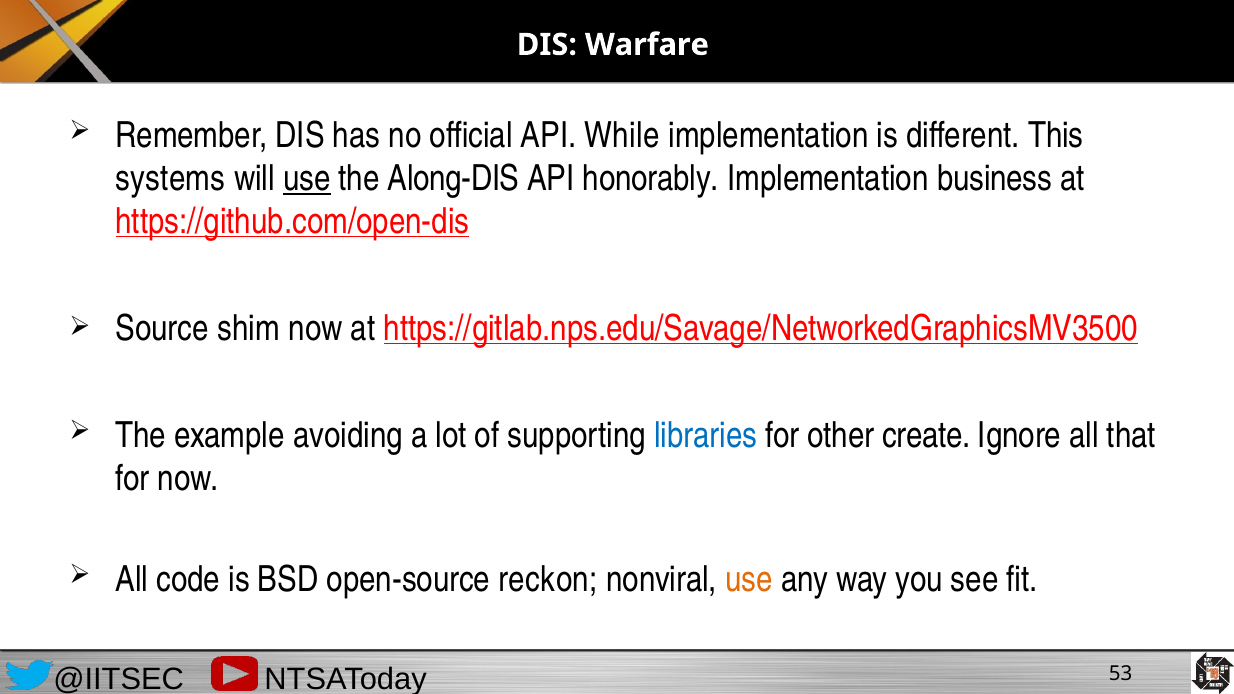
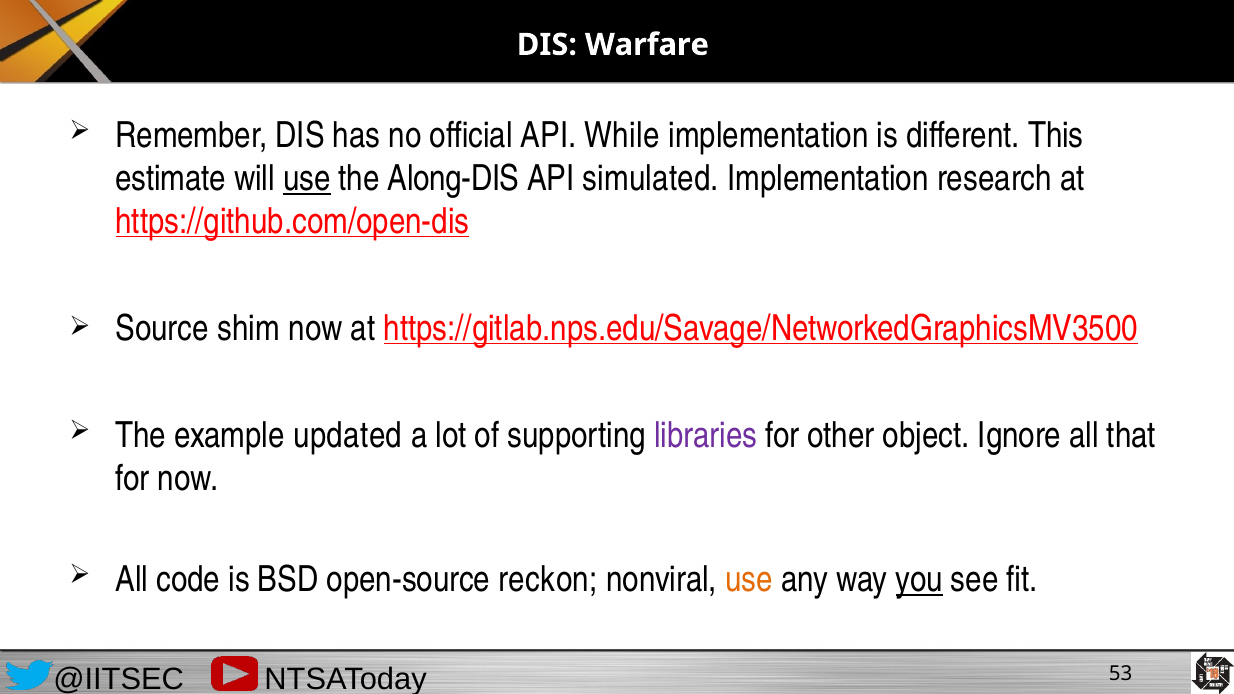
systems: systems -> estimate
honorably: honorably -> simulated
business: business -> research
avoiding: avoiding -> updated
libraries colour: blue -> purple
create: create -> object
you underline: none -> present
